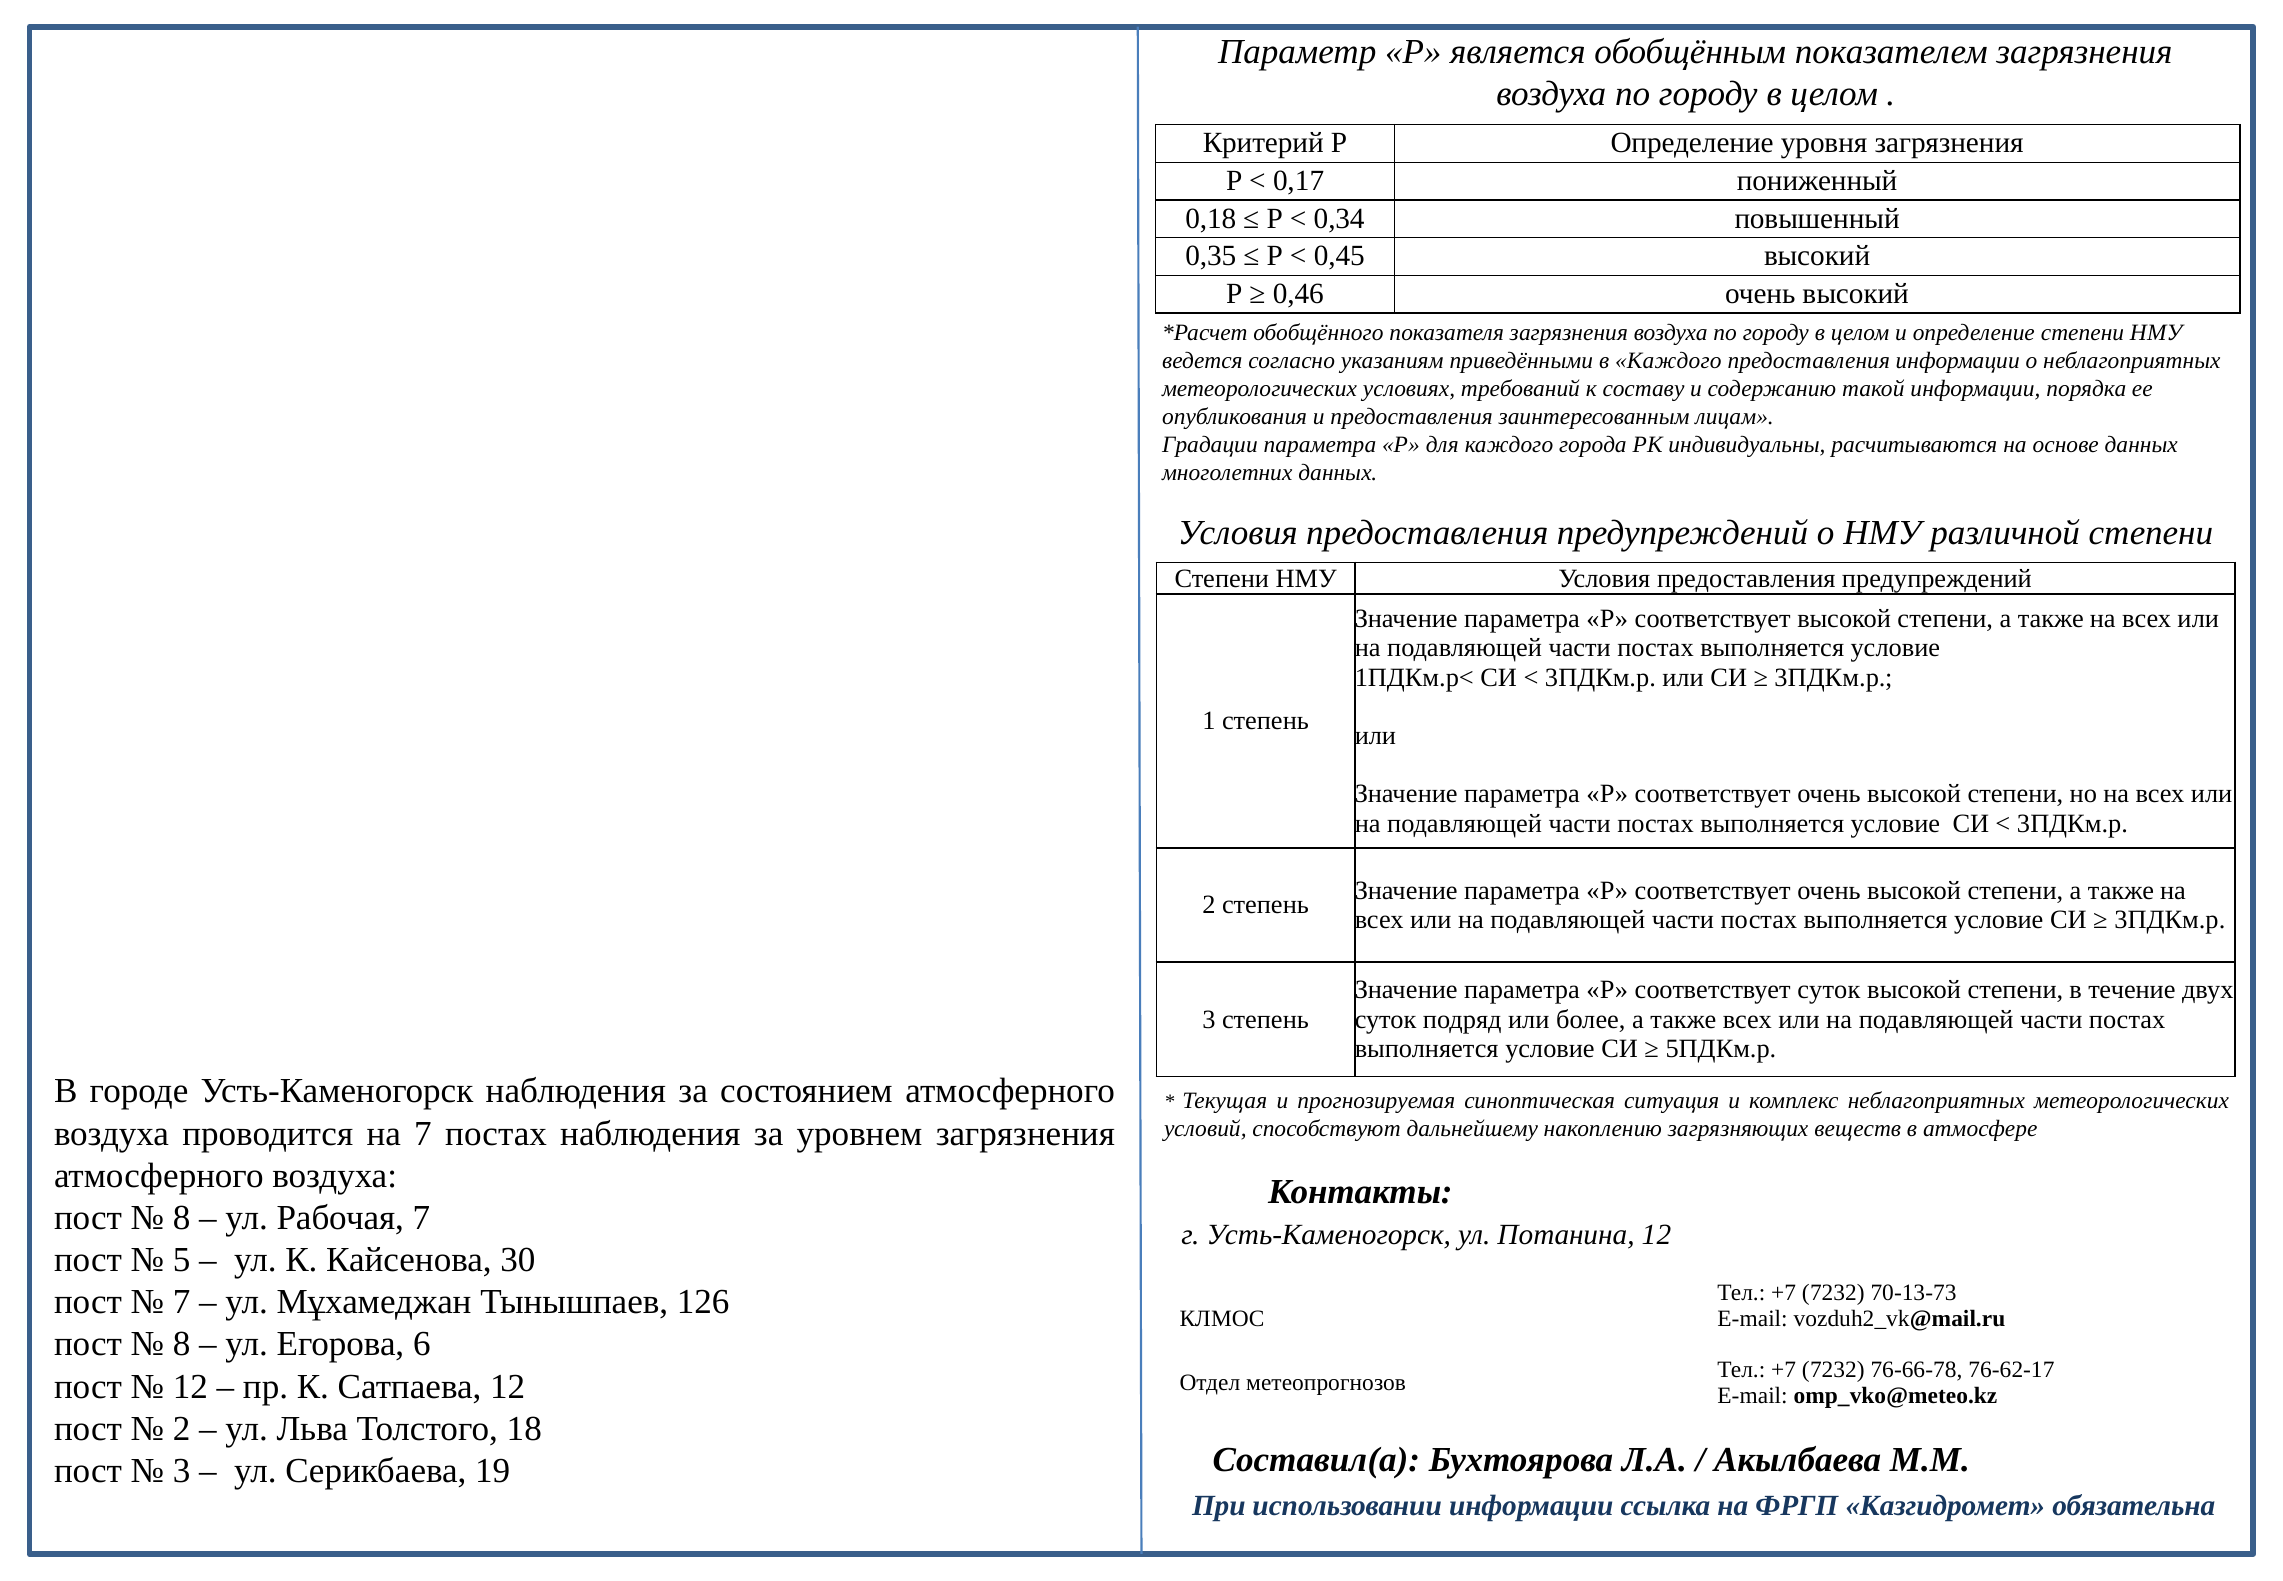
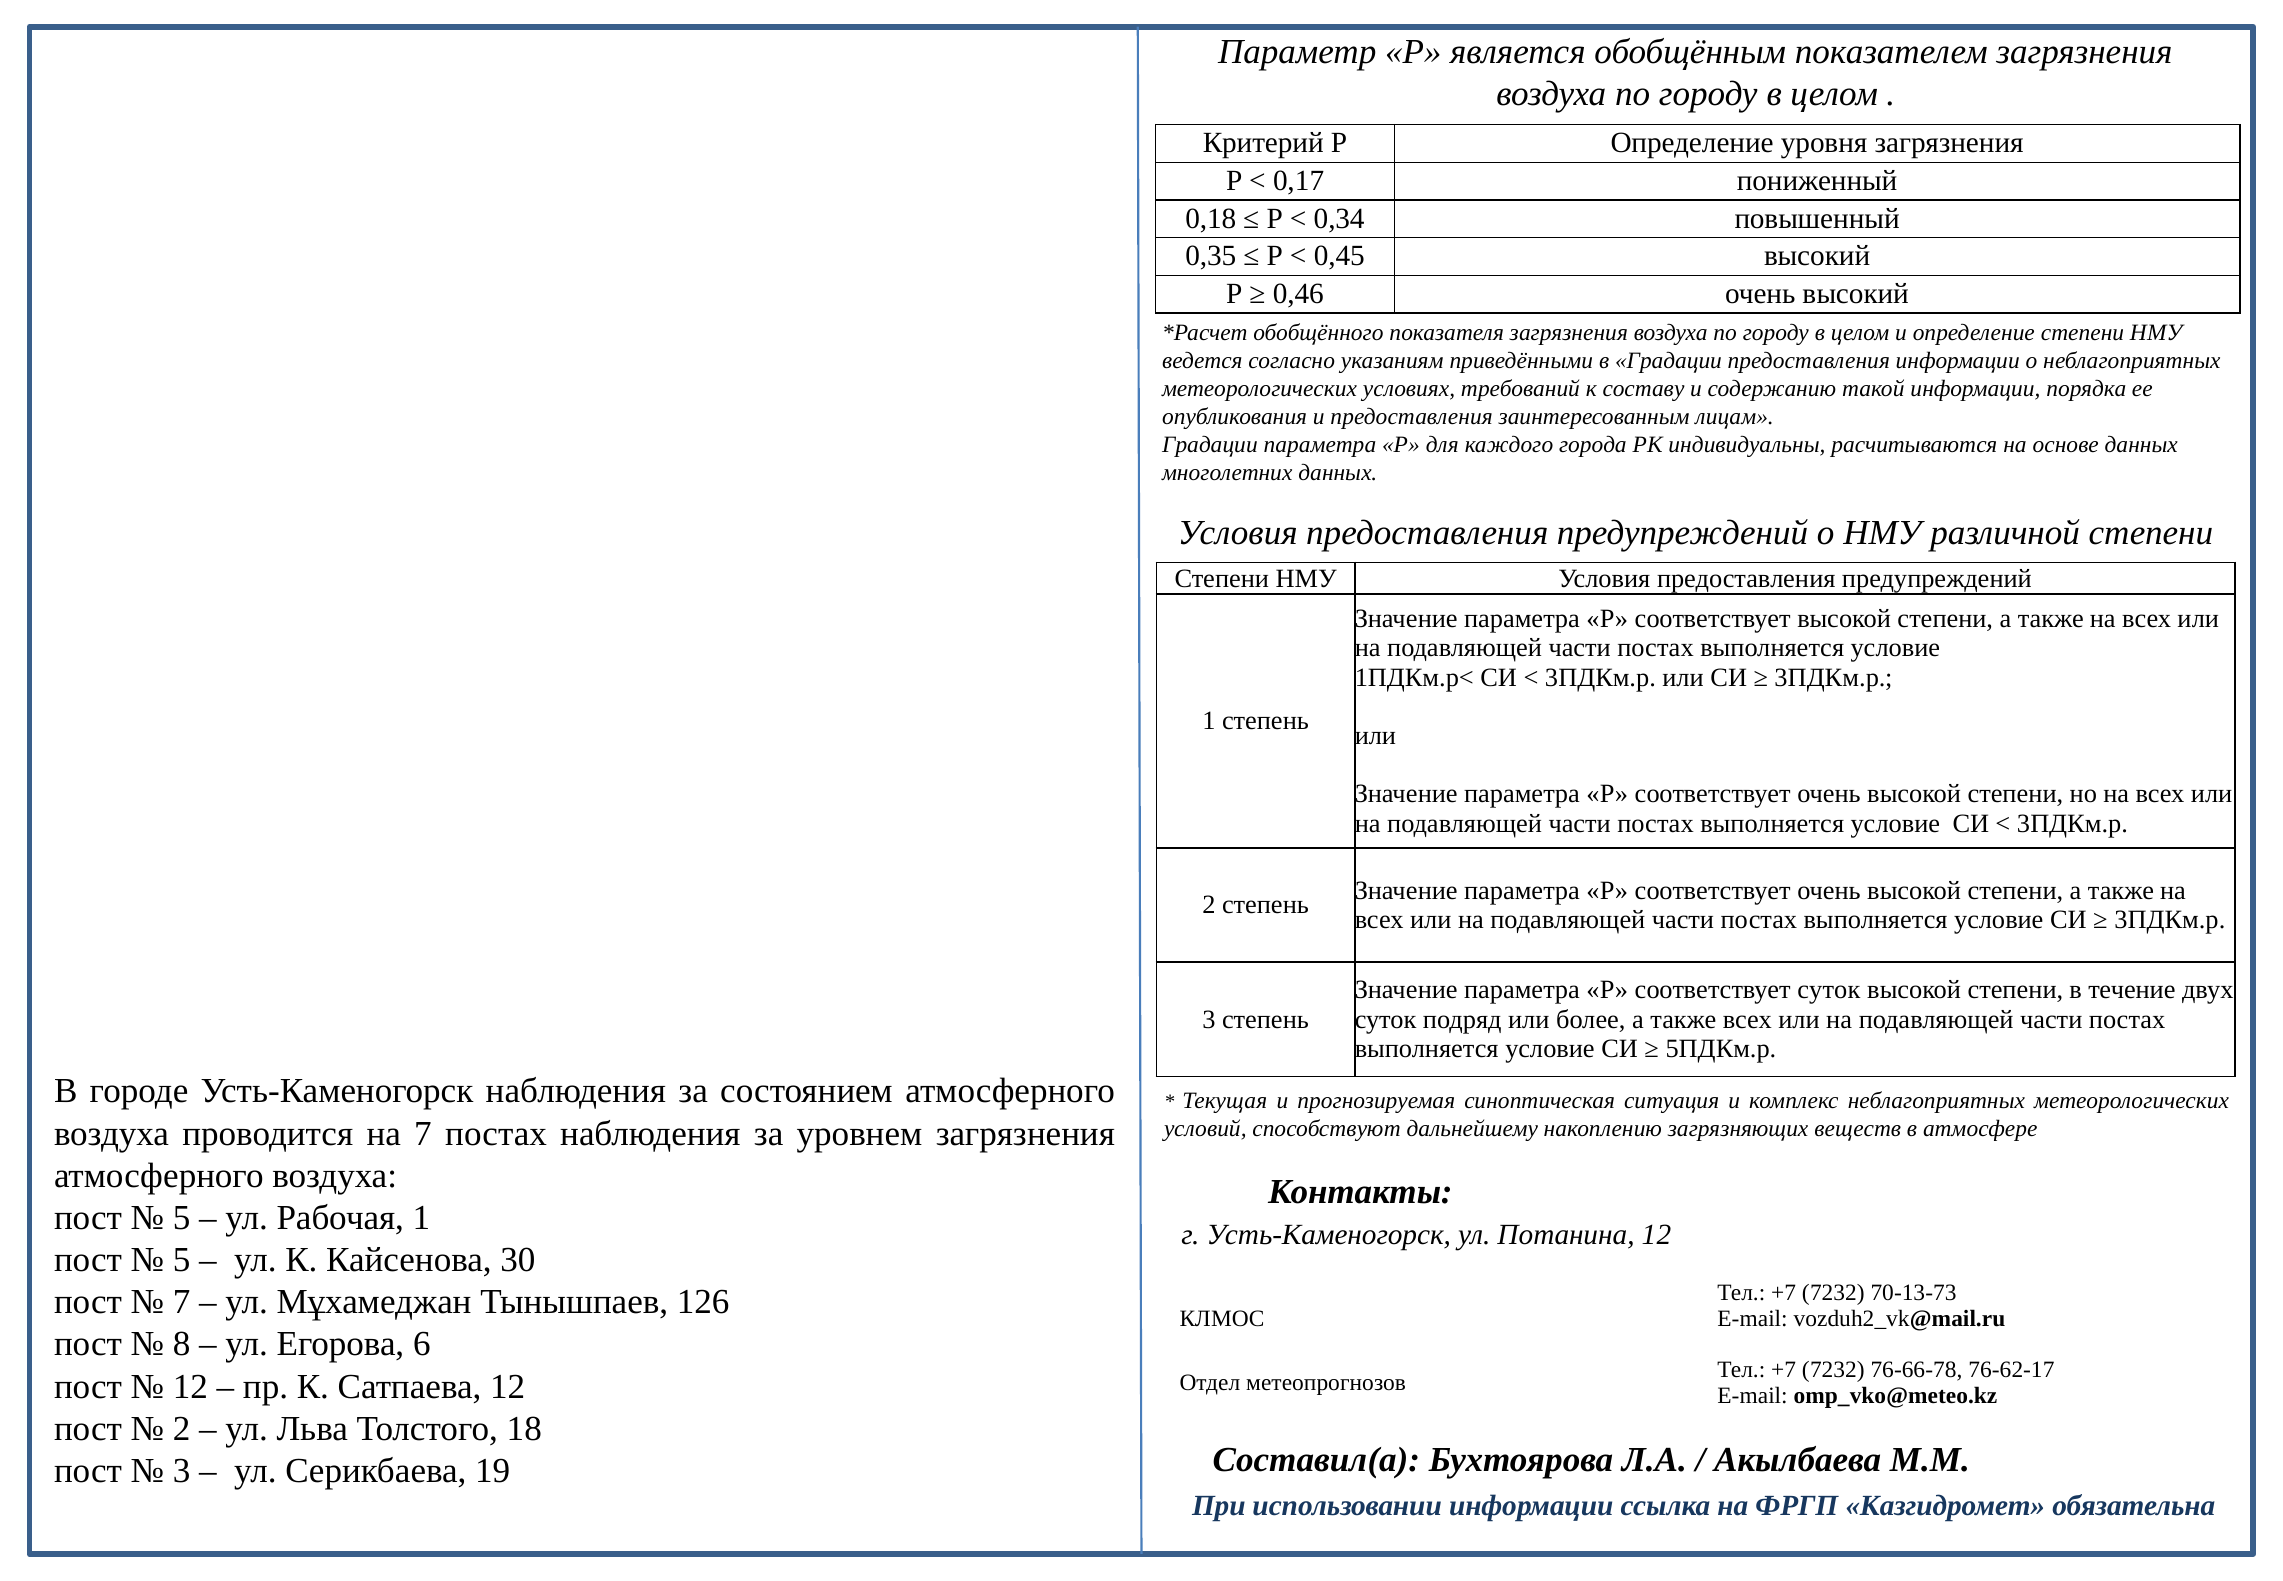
в Каждого: Каждого -> Градации
8 at (182, 1217): 8 -> 5
Рабочая 7: 7 -> 1
